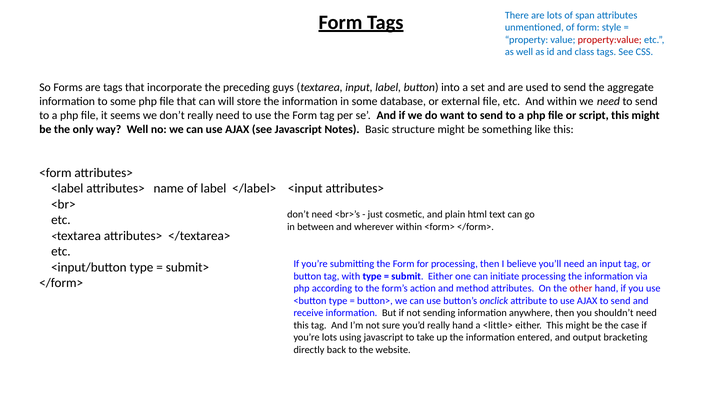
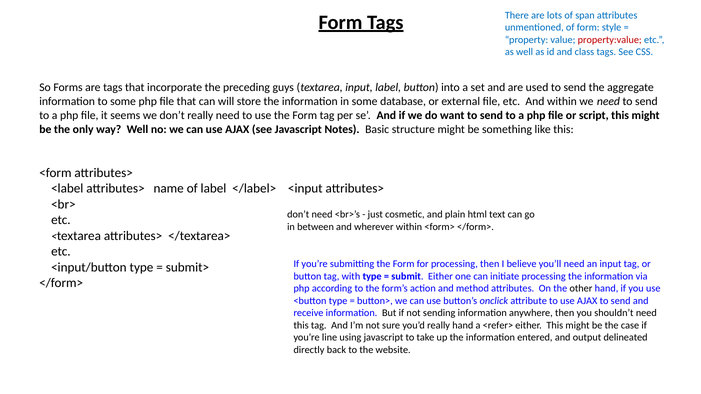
other colour: red -> black
<little>: <little> -> <refer>
you’re lots: lots -> line
bracketing: bracketing -> delineated
